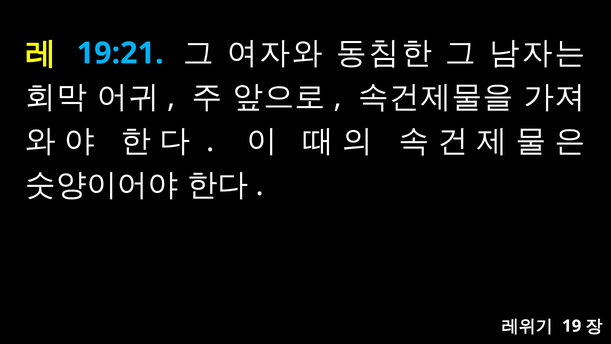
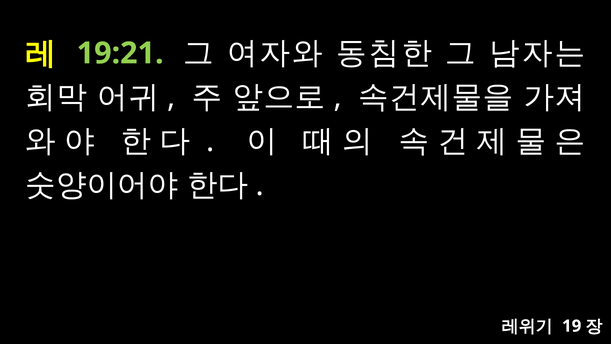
19:21 colour: light blue -> light green
